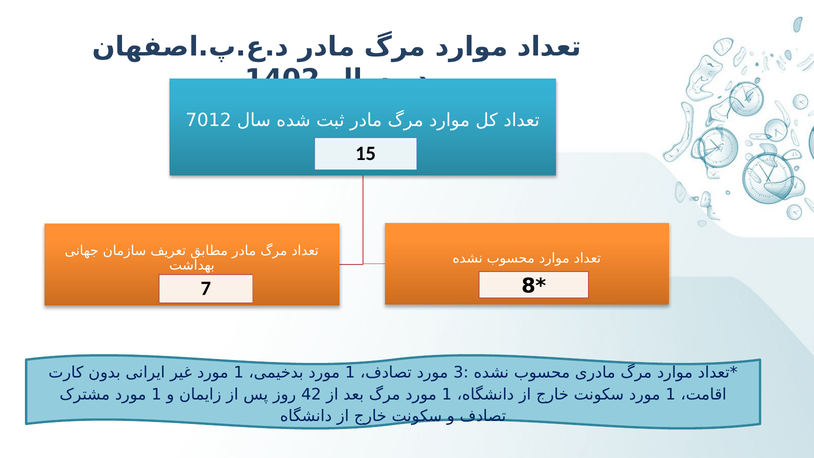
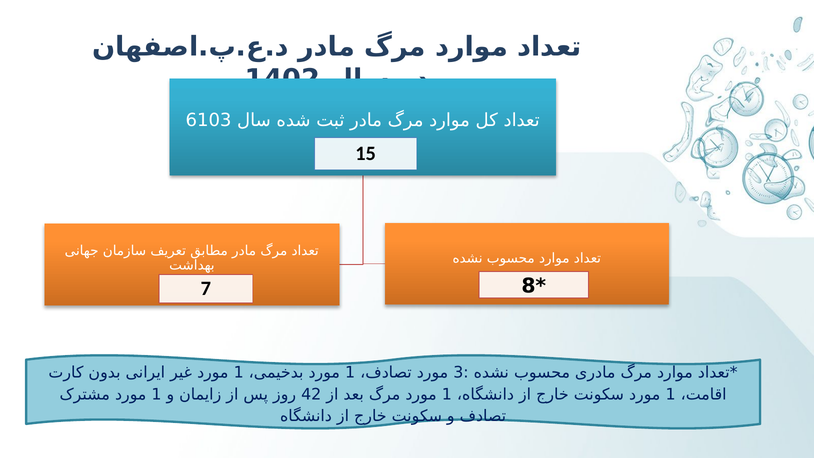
7012: 7012 -> 6103
